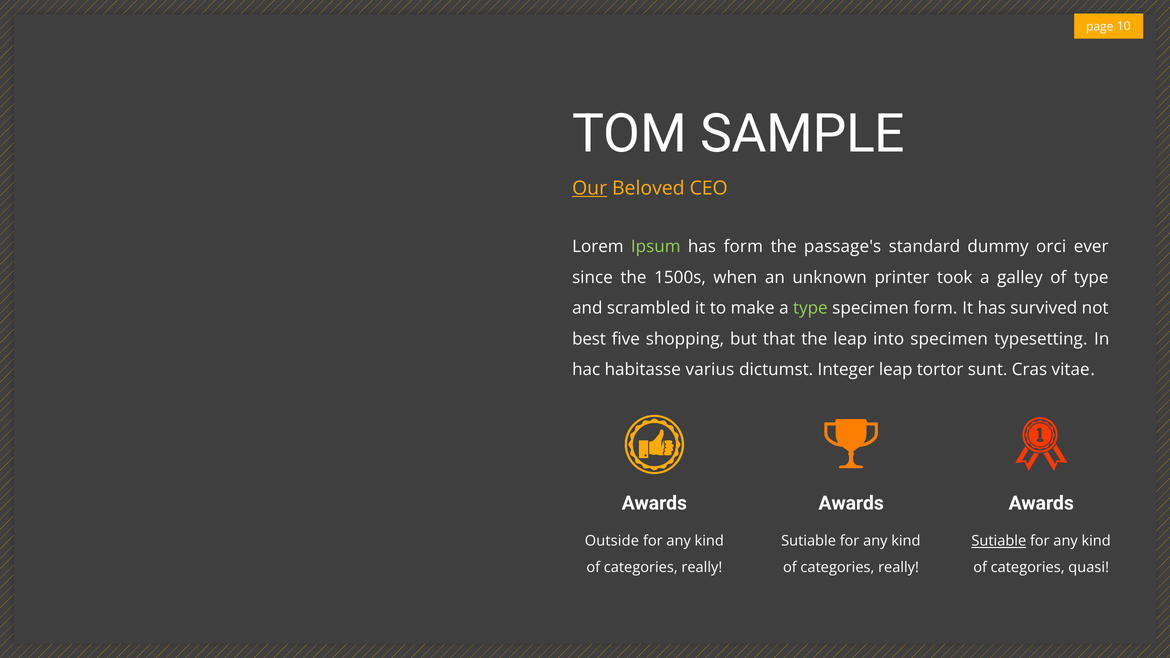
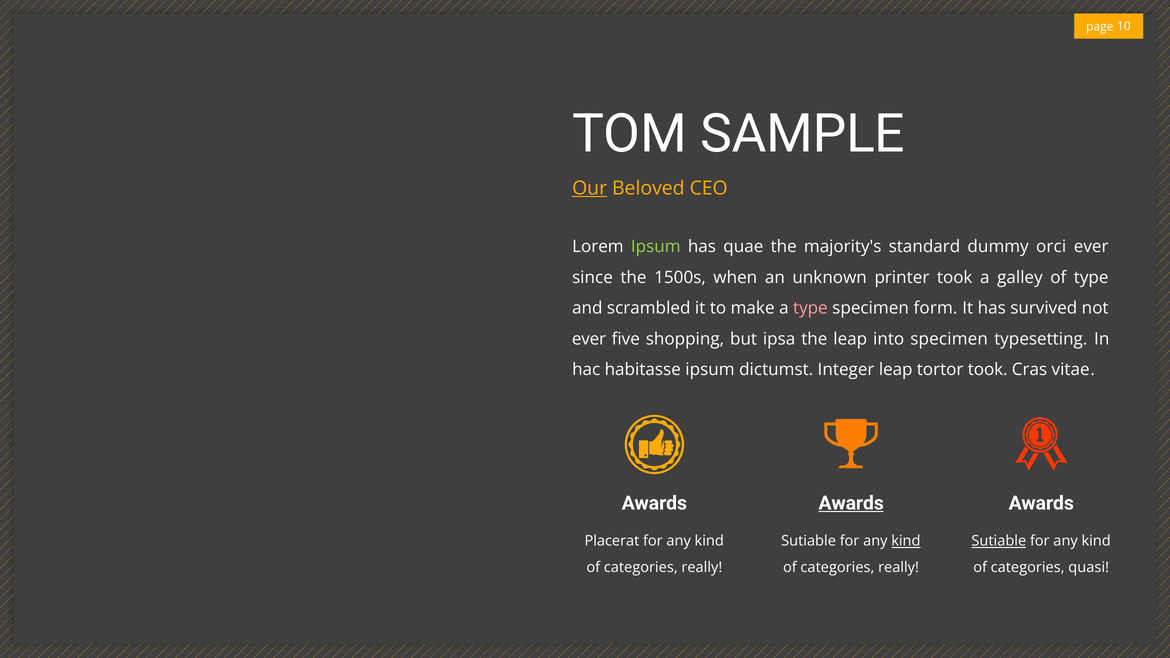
has form: form -> quae
passage's: passage's -> majority's
type at (810, 308) colour: light green -> pink
best at (589, 339): best -> ever
that: that -> ipsa
habitasse varius: varius -> ipsum
tortor sunt: sunt -> took
Awards at (851, 503) underline: none -> present
Outside: Outside -> Placerat
kind at (906, 541) underline: none -> present
